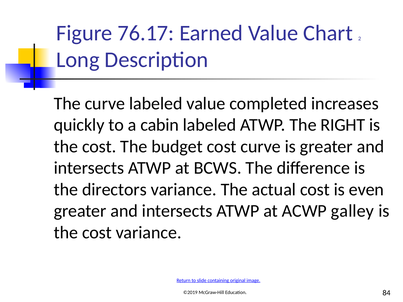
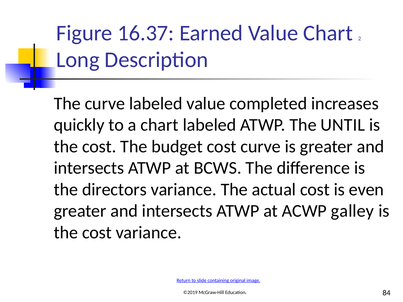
76.17: 76.17 -> 16.37
a cabin: cabin -> chart
RIGHT: RIGHT -> UNTIL
